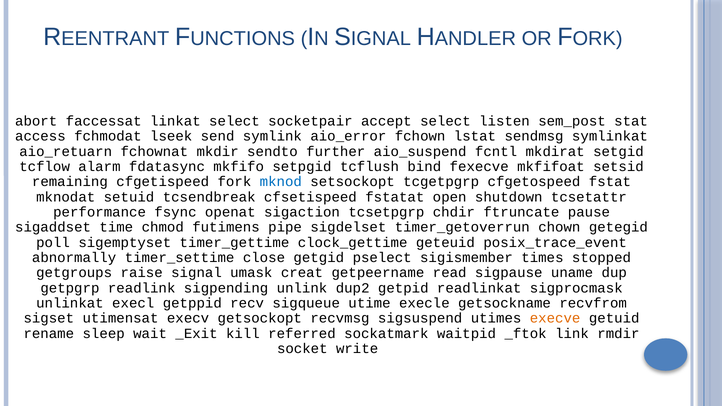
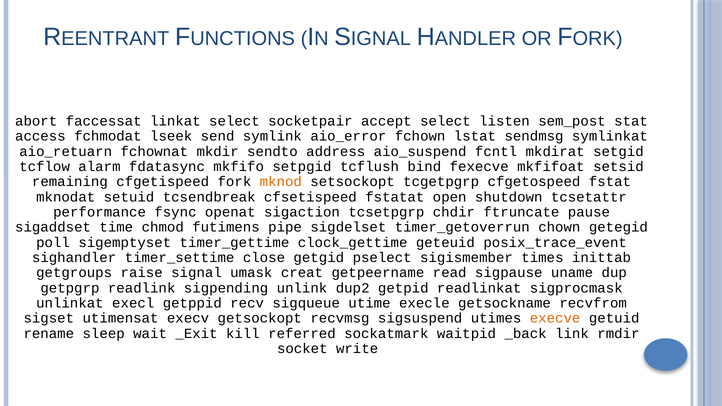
further: further -> address
mknod colour: blue -> orange
abnormally: abnormally -> sighandler
stopped: stopped -> inittab
_ftok: _ftok -> _back
